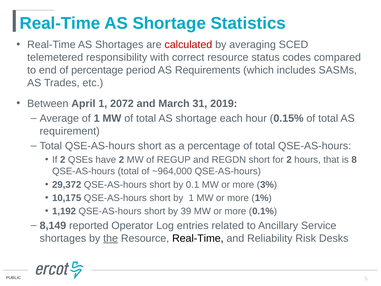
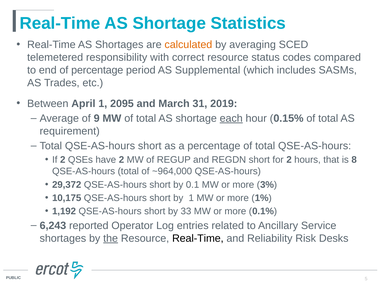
calculated colour: red -> orange
Requirements: Requirements -> Supplemental
2072: 2072 -> 2095
of 1: 1 -> 9
each underline: none -> present
39: 39 -> 33
8,149: 8,149 -> 6,243
